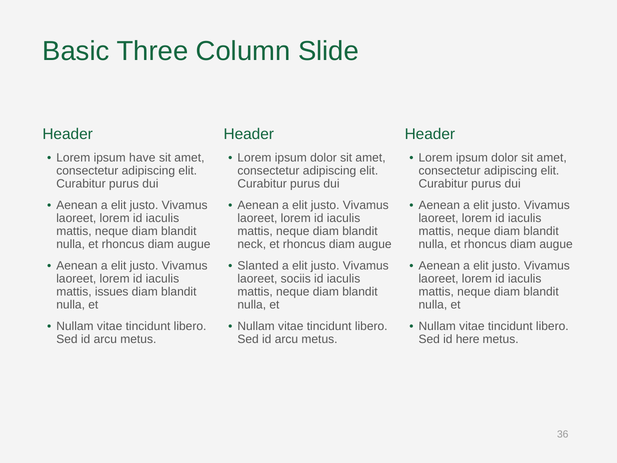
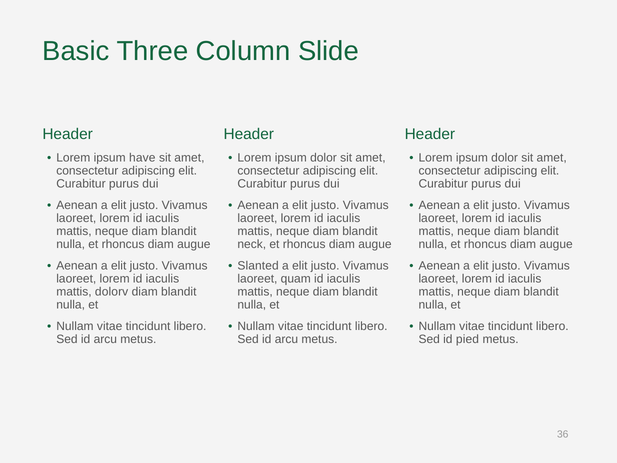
sociis: sociis -> quam
issues: issues -> dolorv
here: here -> pied
